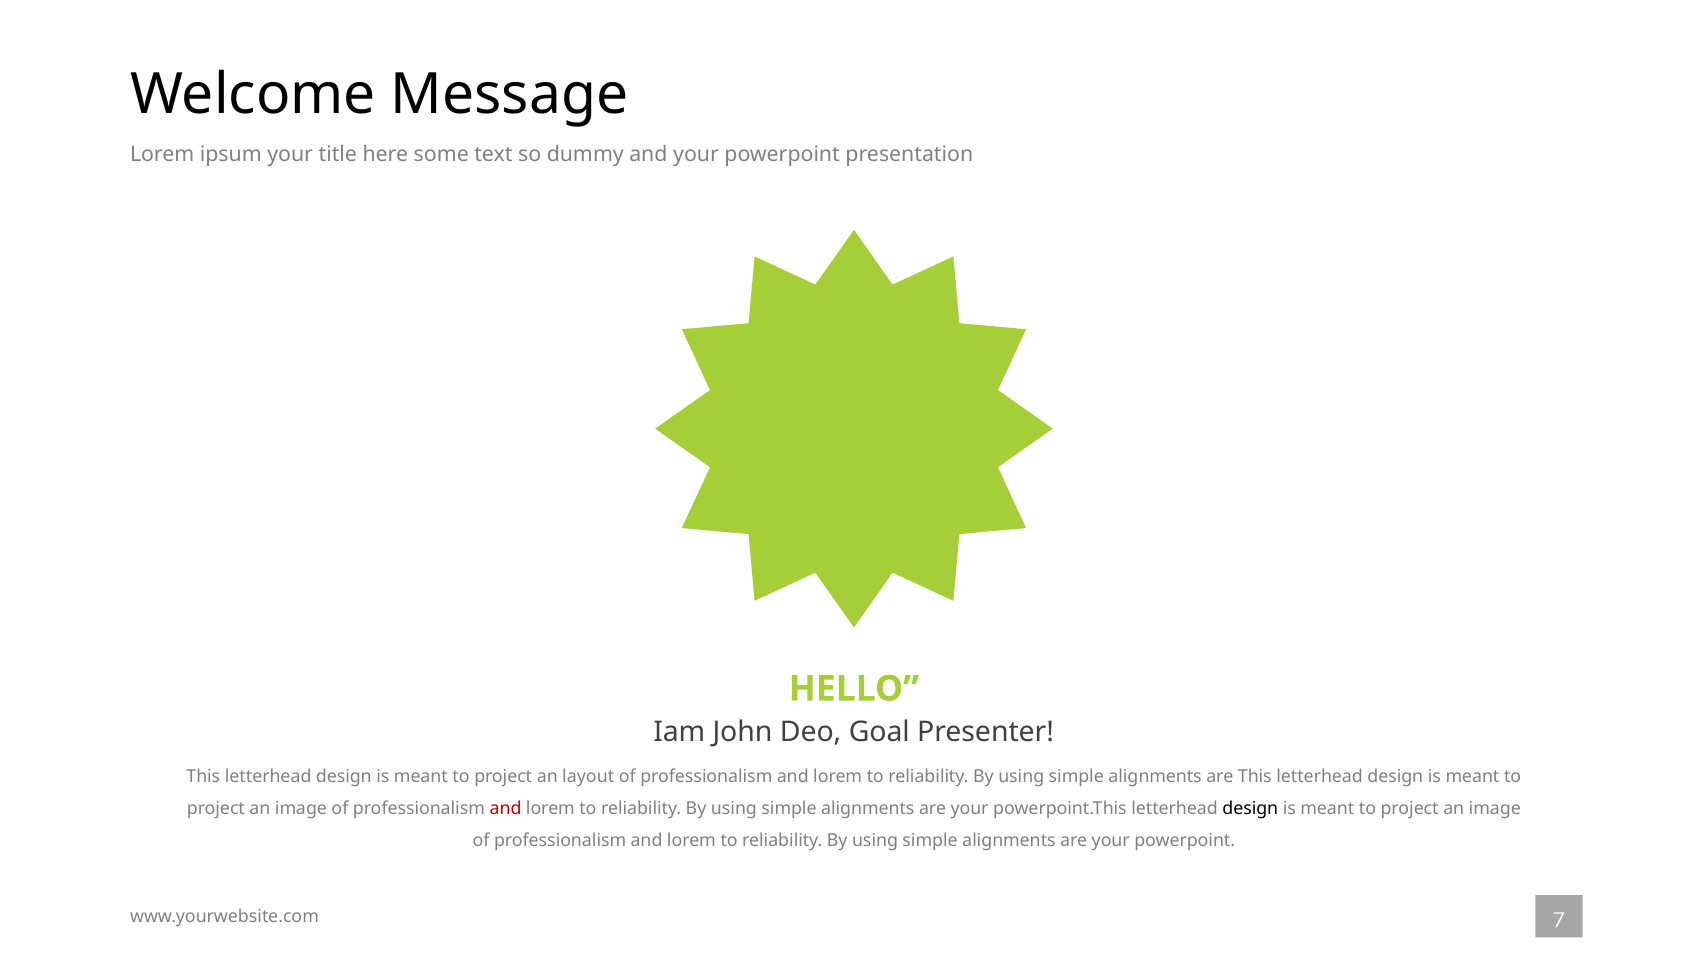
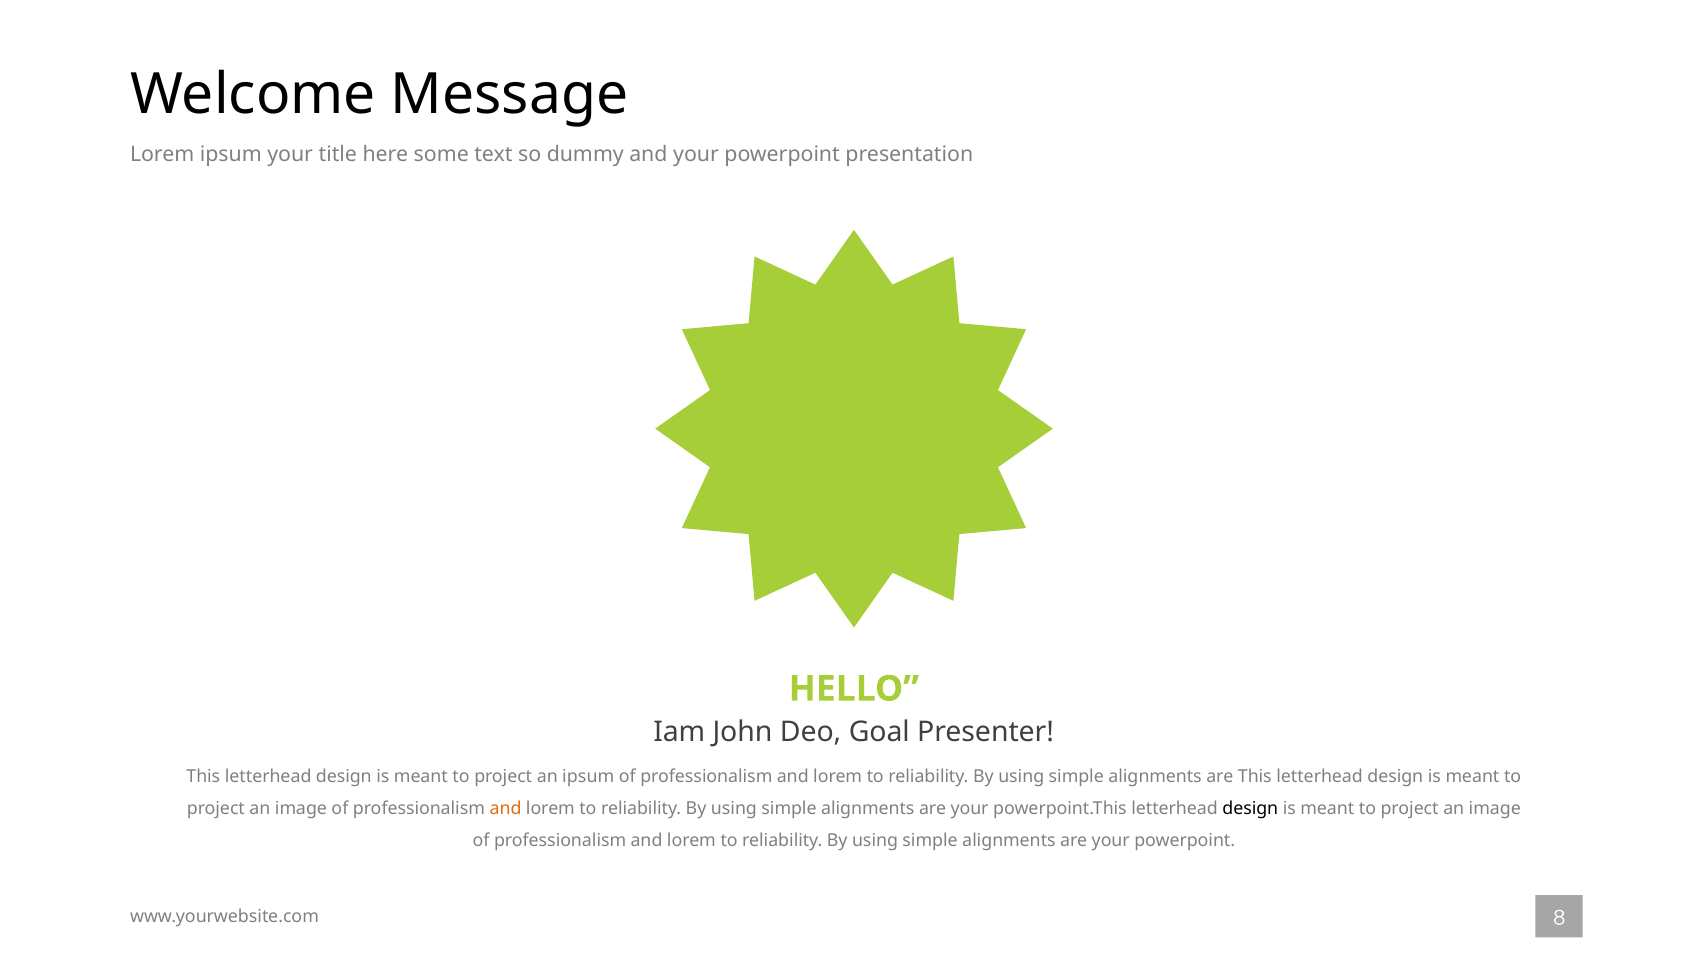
an layout: layout -> ipsum
and at (506, 809) colour: red -> orange
7: 7 -> 8
